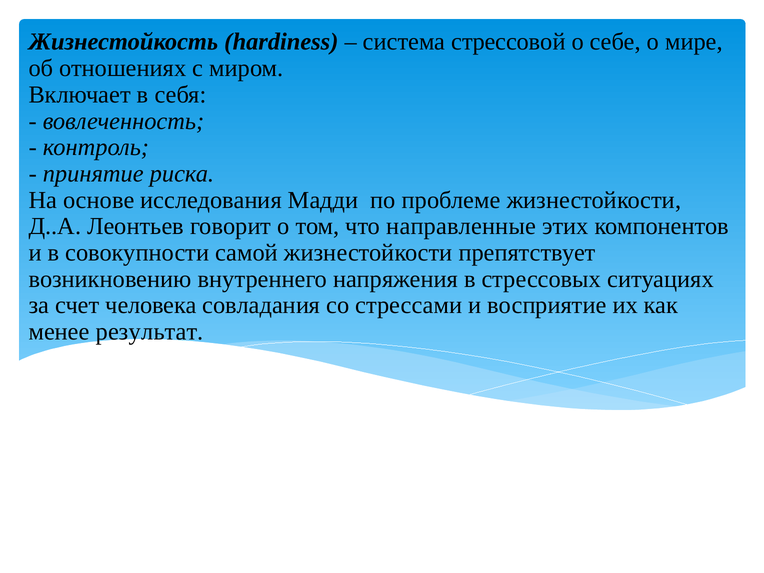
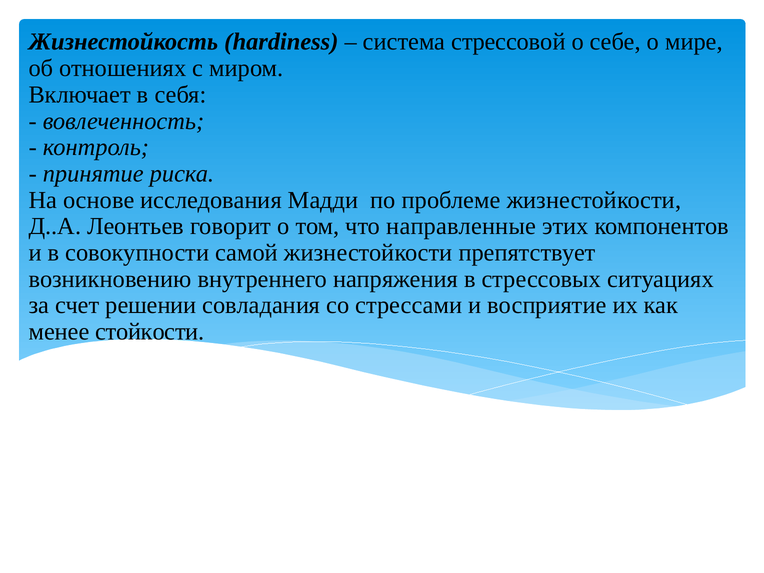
человека: человека -> решении
результат: результат -> стойкости
